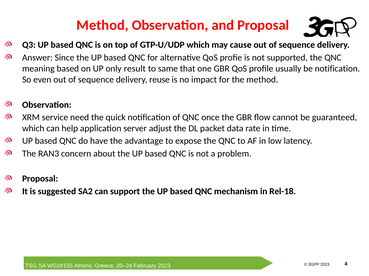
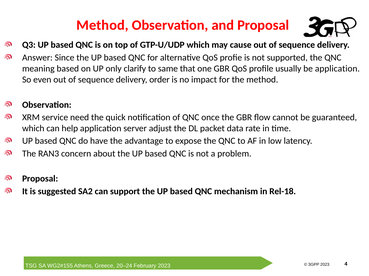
result: result -> clarify
be notification: notification -> application
reuse: reuse -> order
